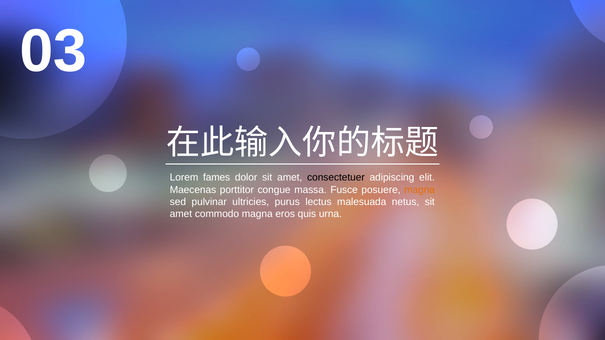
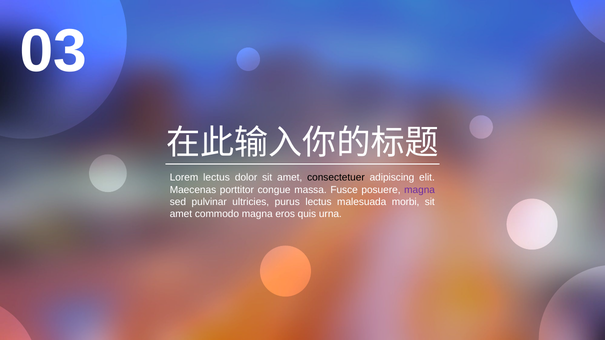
Lorem fames: fames -> lectus
magna at (420, 190) colour: orange -> purple
netus: netus -> morbi
